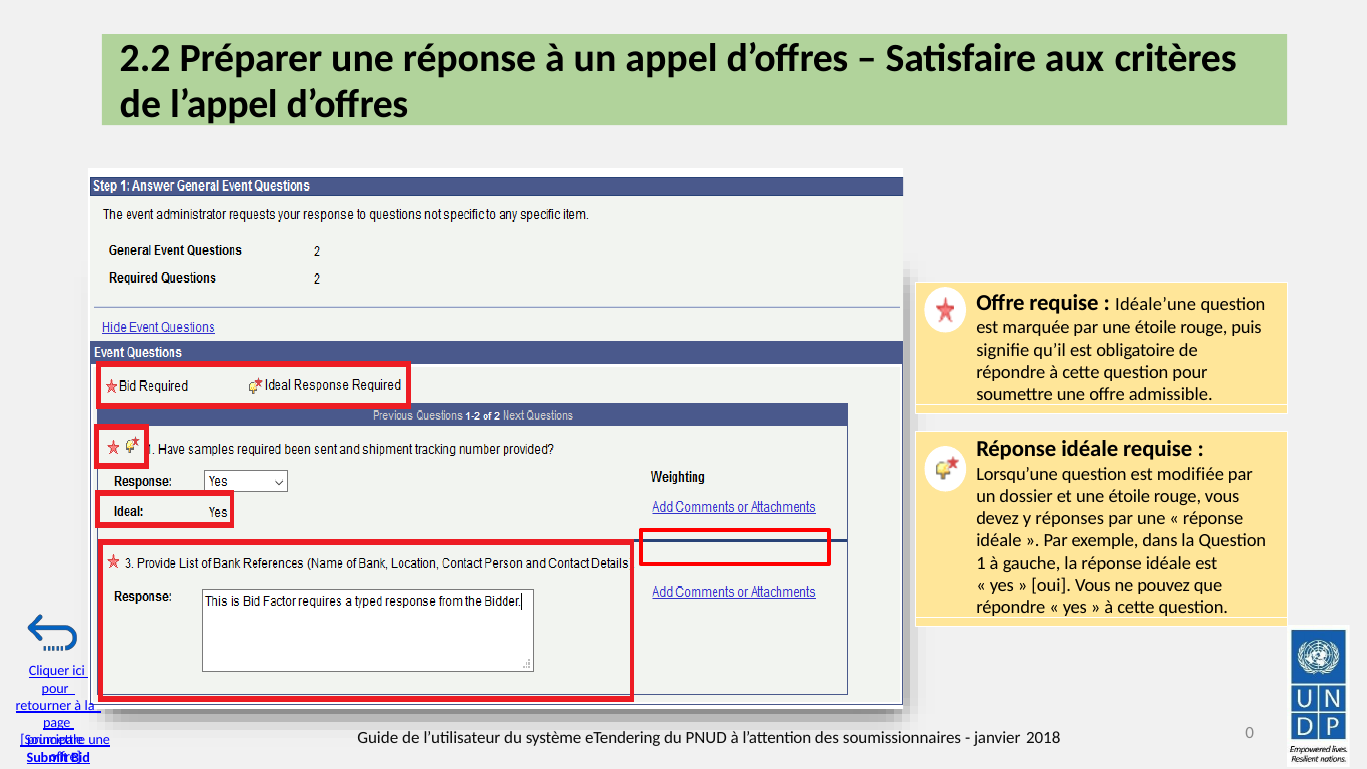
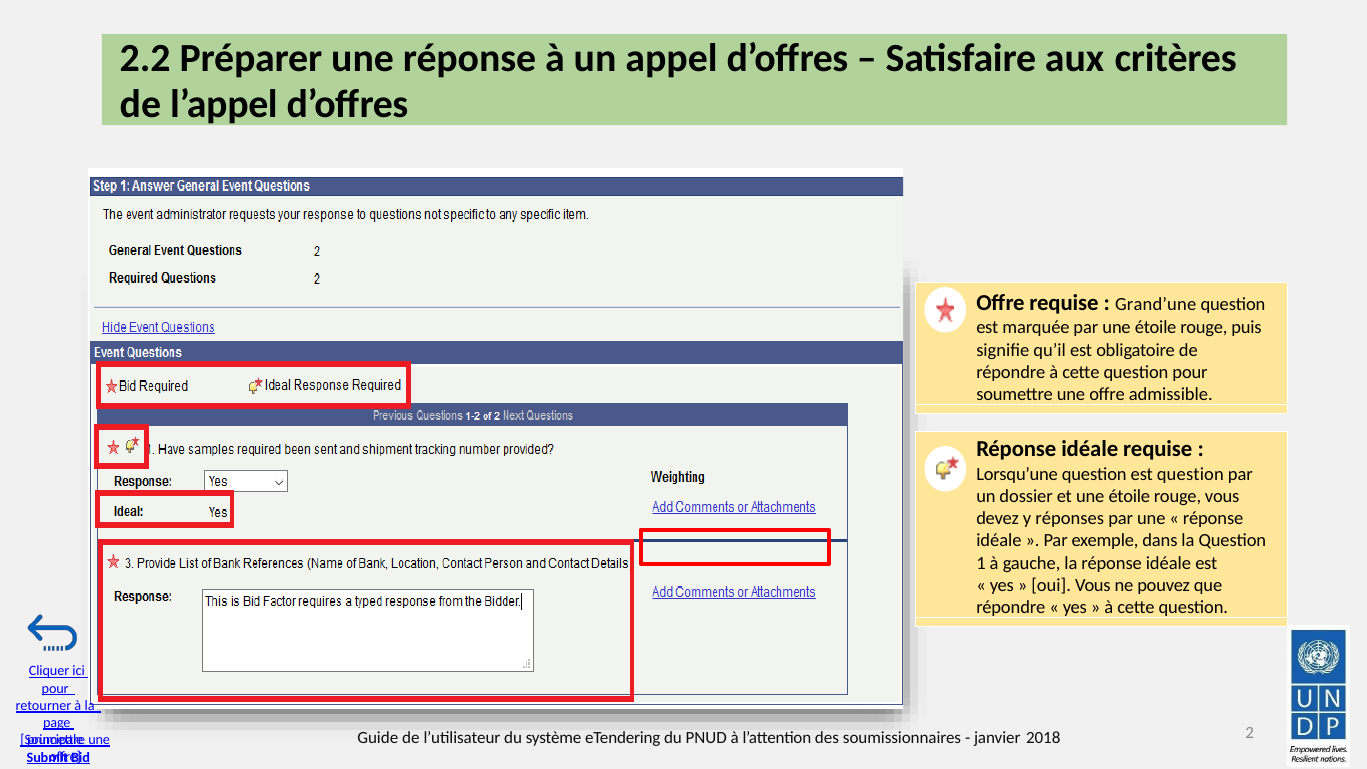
Idéale’une: Idéale’une -> Grand’une
est modifiée: modifiée -> question
0: 0 -> 2
